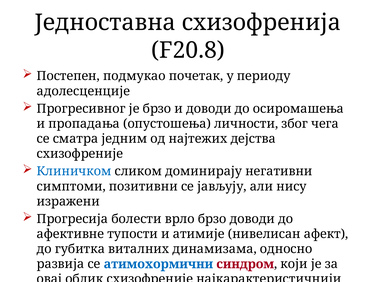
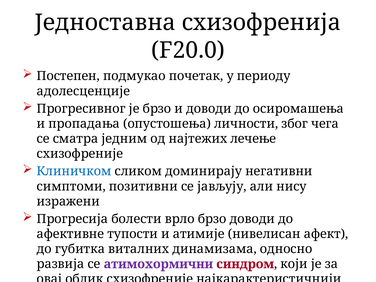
F20.8: F20.8 -> F20.0
дејства: дејства -> лечење
атимохормични colour: blue -> purple
